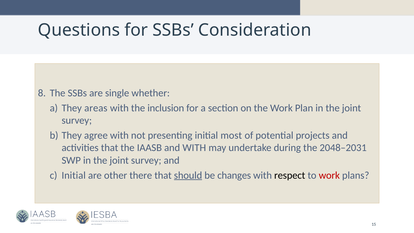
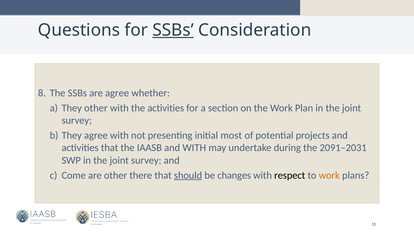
SSBs at (173, 30) underline: none -> present
are single: single -> agree
They areas: areas -> other
the inclusion: inclusion -> activities
2048–2031: 2048–2031 -> 2091–2031
Initial at (74, 175): Initial -> Come
work at (329, 175) colour: red -> orange
